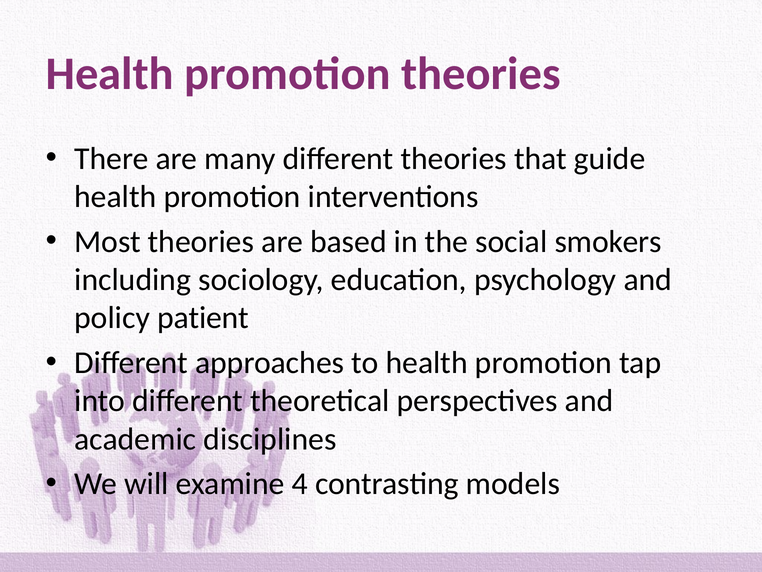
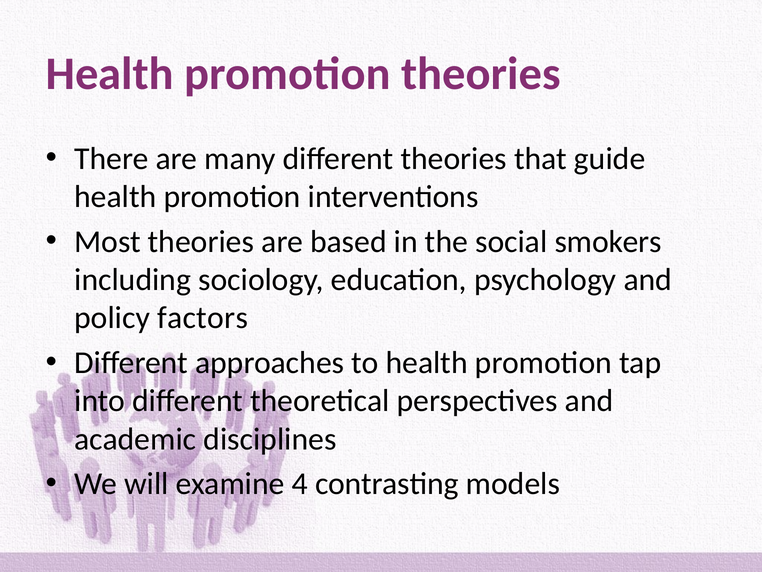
patient: patient -> factors
